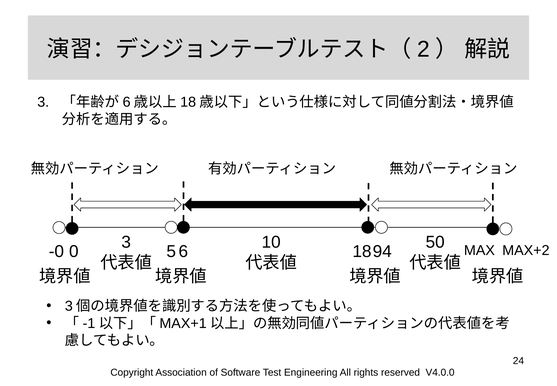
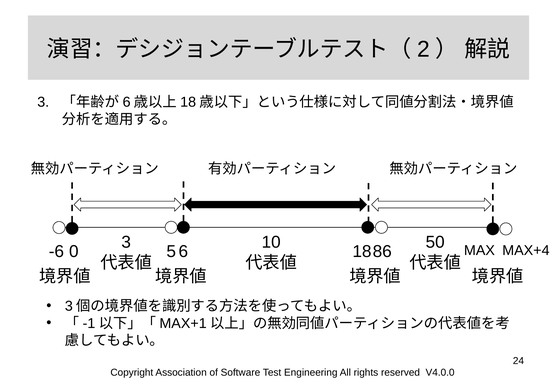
94: 94 -> 86
-0: -0 -> -6
MAX+2: MAX+2 -> MAX+4
